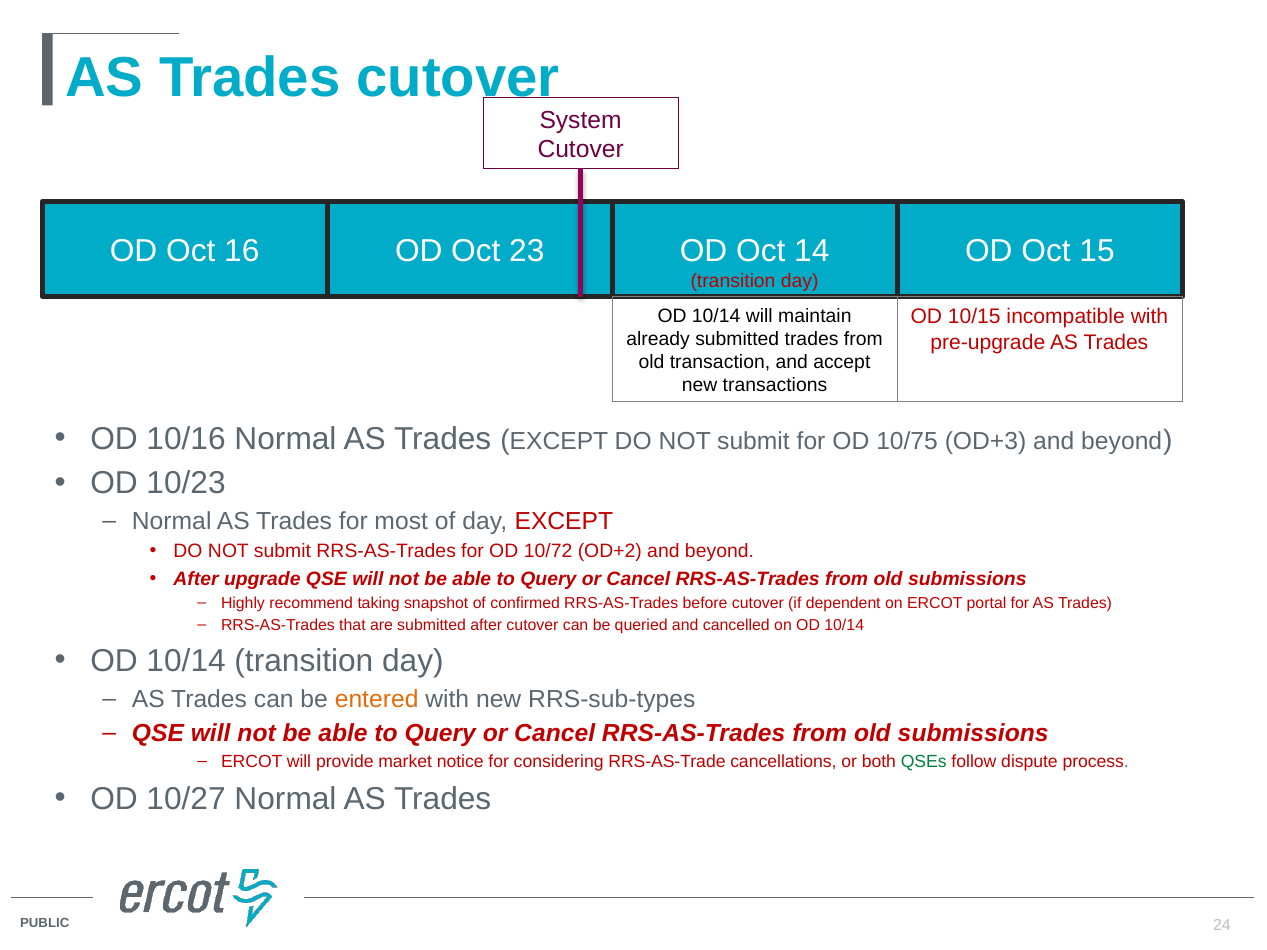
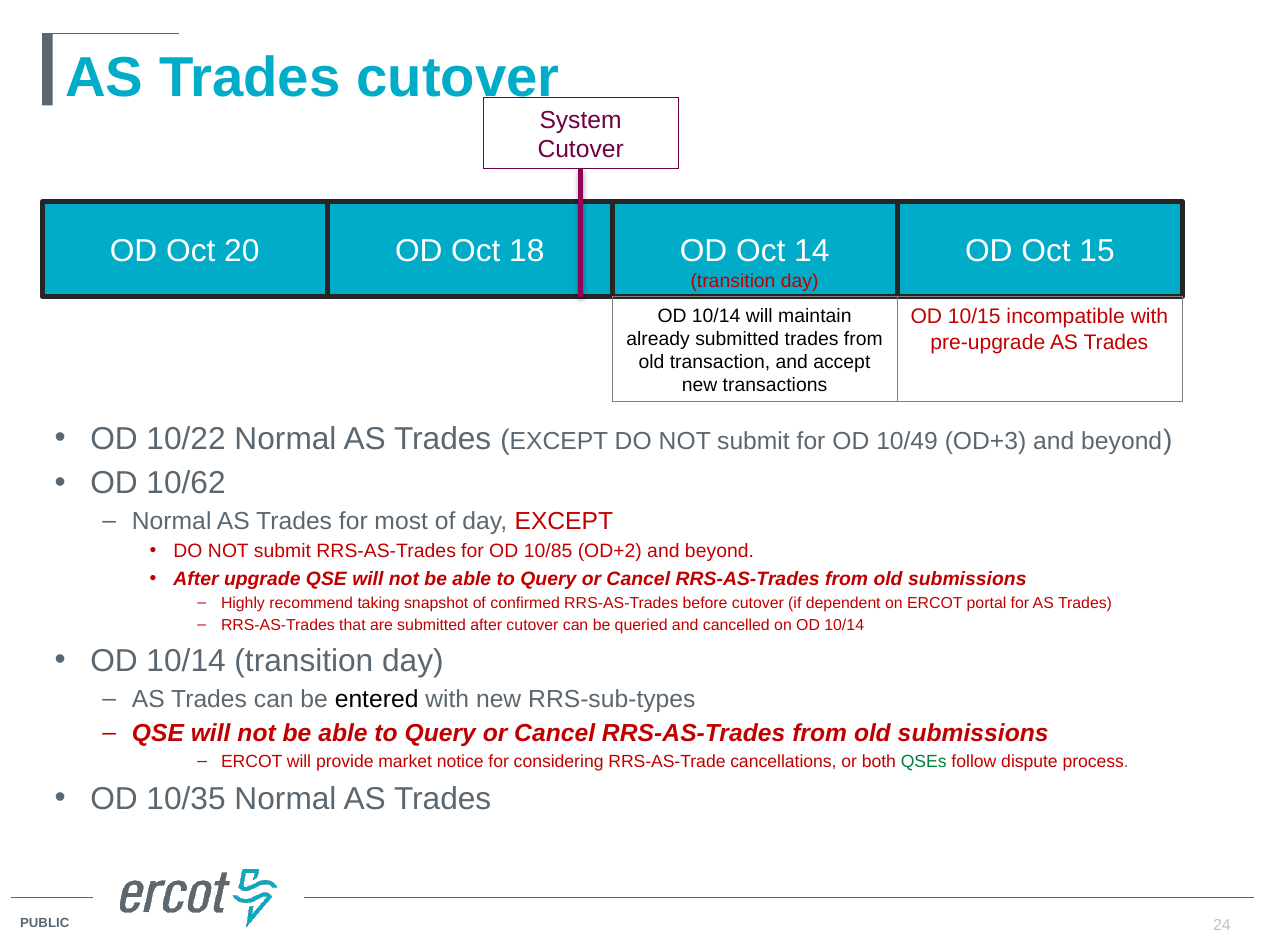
16: 16 -> 20
23: 23 -> 18
10/16: 10/16 -> 10/22
10/75: 10/75 -> 10/49
10/23: 10/23 -> 10/62
10/72: 10/72 -> 10/85
entered colour: orange -> black
10/27: 10/27 -> 10/35
